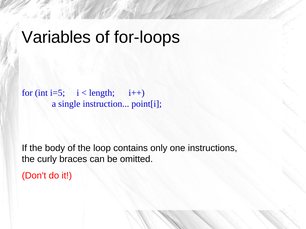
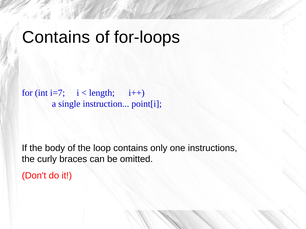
Variables at (56, 37): Variables -> Contains
i=5: i=5 -> i=7
